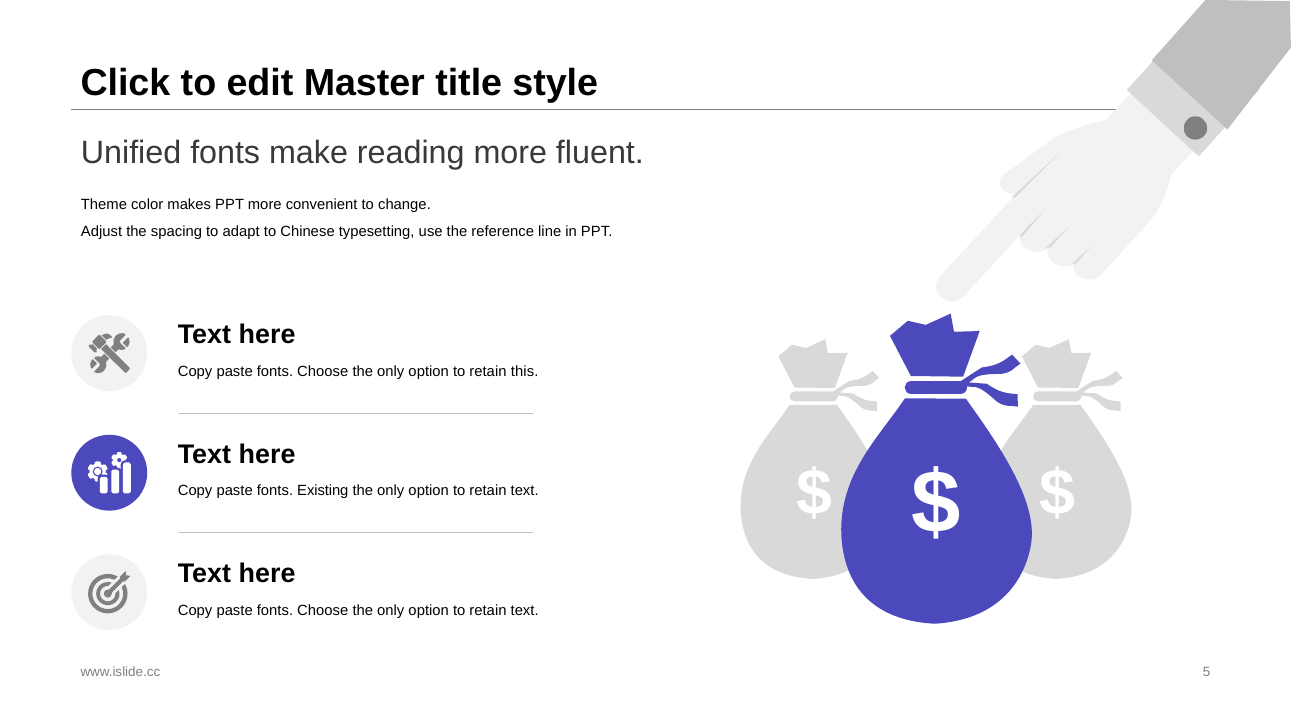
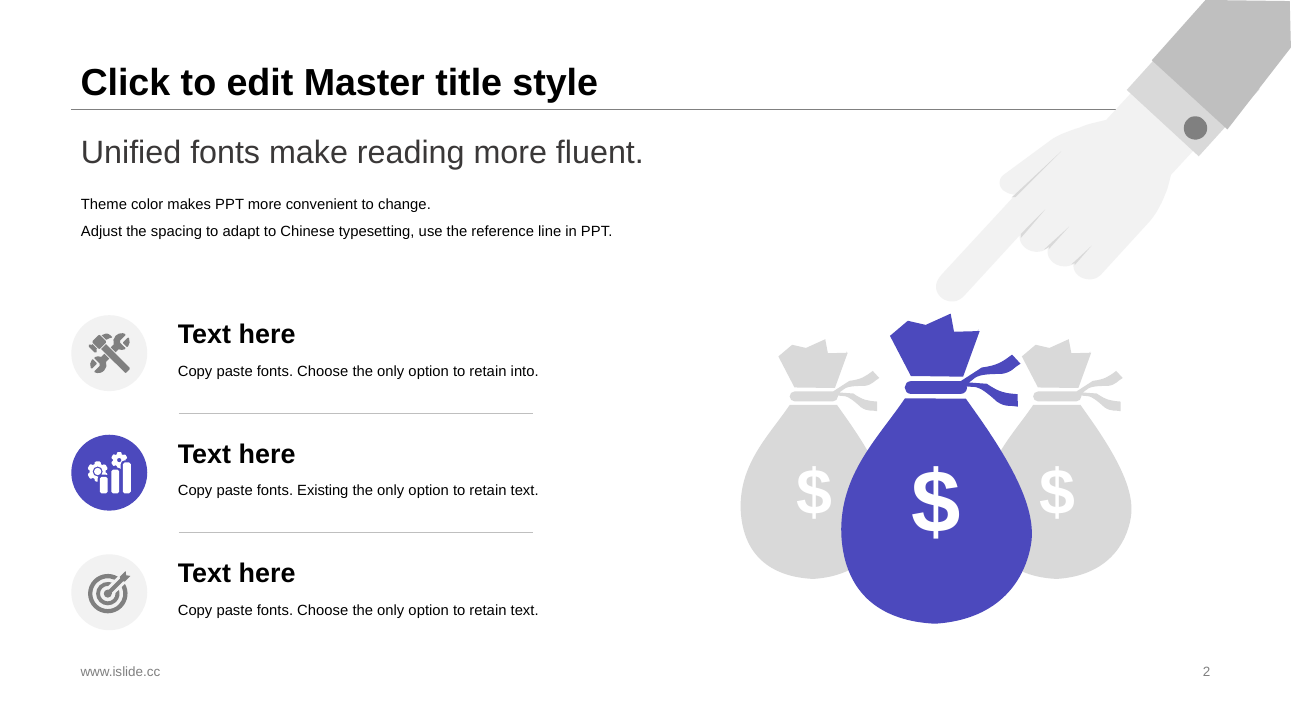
this: this -> into
5: 5 -> 2
